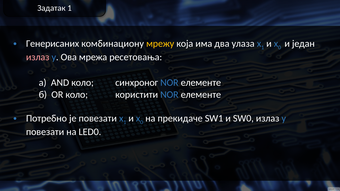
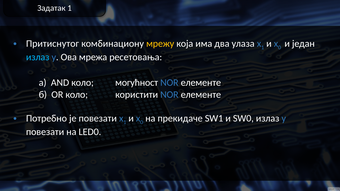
Генерисаних: Генерисаних -> Притиснутог
излаз at (38, 57) colour: pink -> light blue
синхроног: синхроног -> могућност
